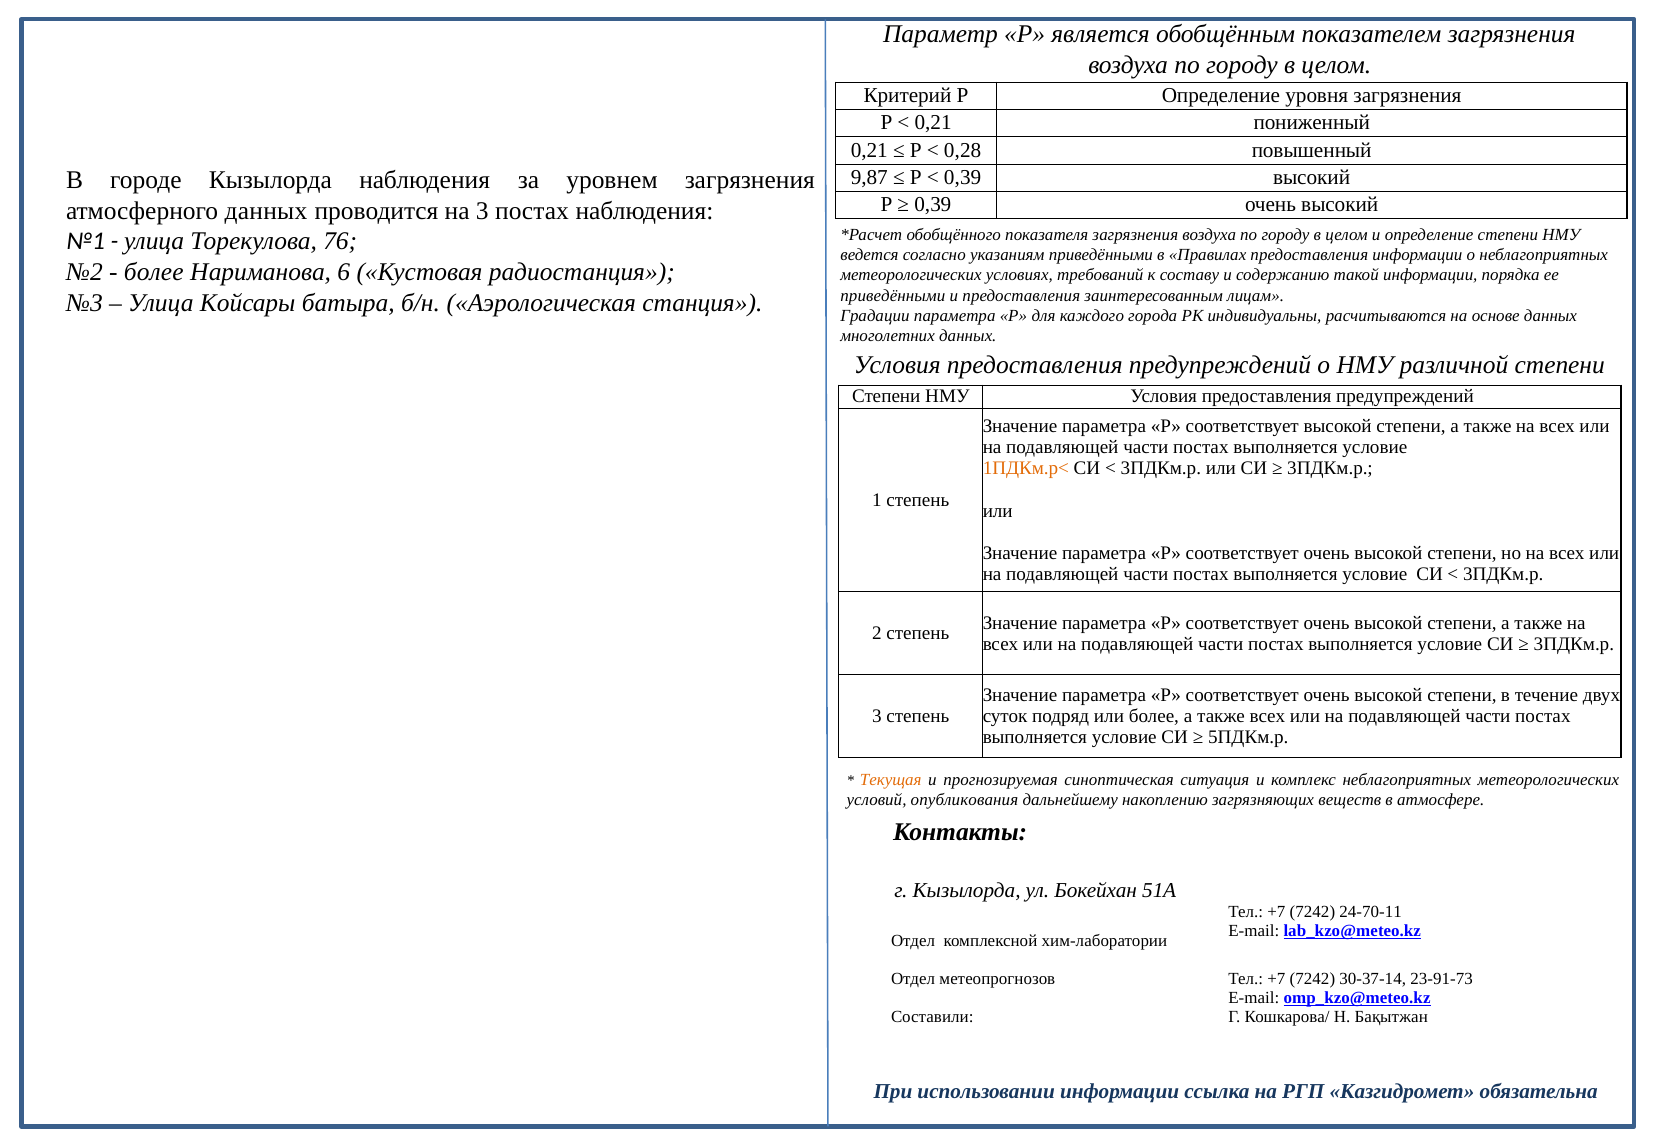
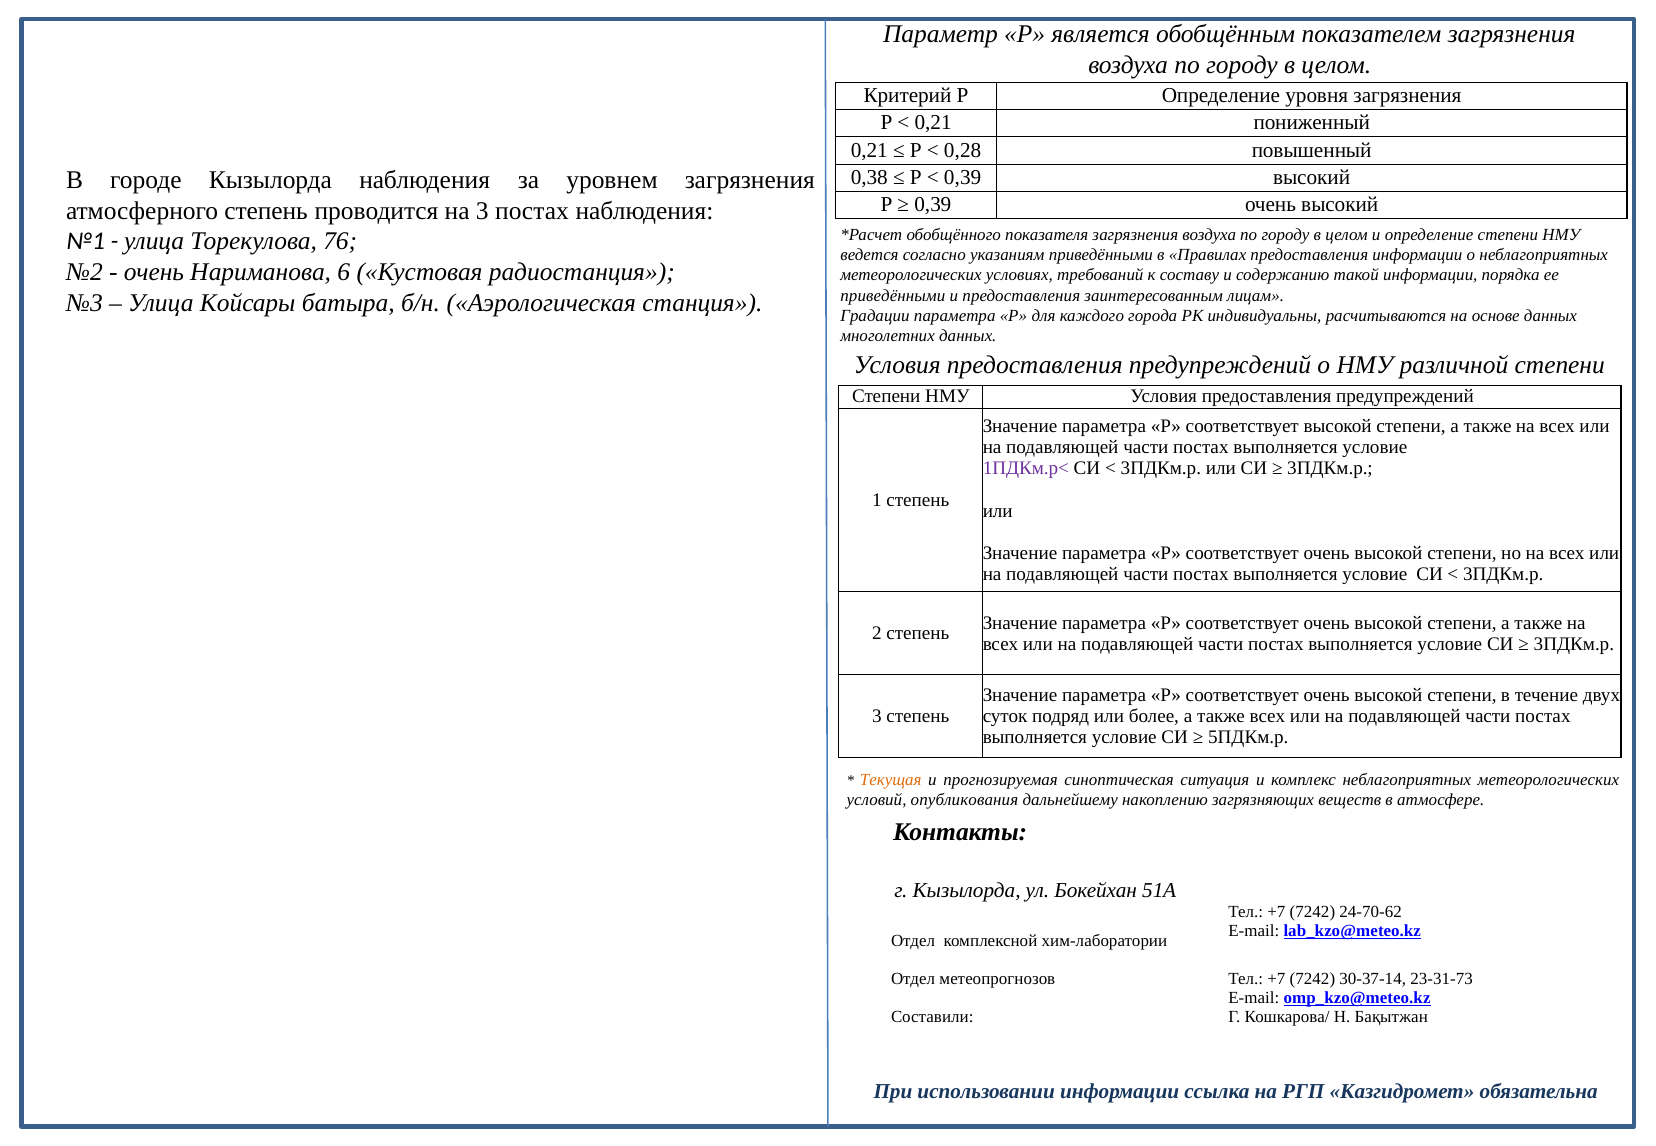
9,87: 9,87 -> 0,38
атмосферного данных: данных -> степень
более at (154, 272): более -> очень
1ПДКм.р< colour: orange -> purple
24-70-11: 24-70-11 -> 24-70-62
23-91-73: 23-91-73 -> 23-31-73
